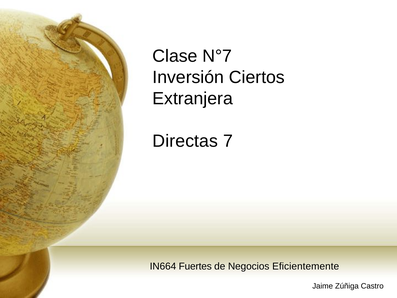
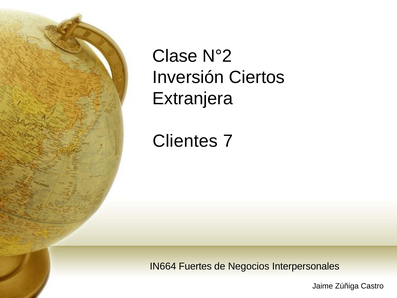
N°7: N°7 -> N°2
Directas: Directas -> Clientes
Eficientemente: Eficientemente -> Interpersonales
